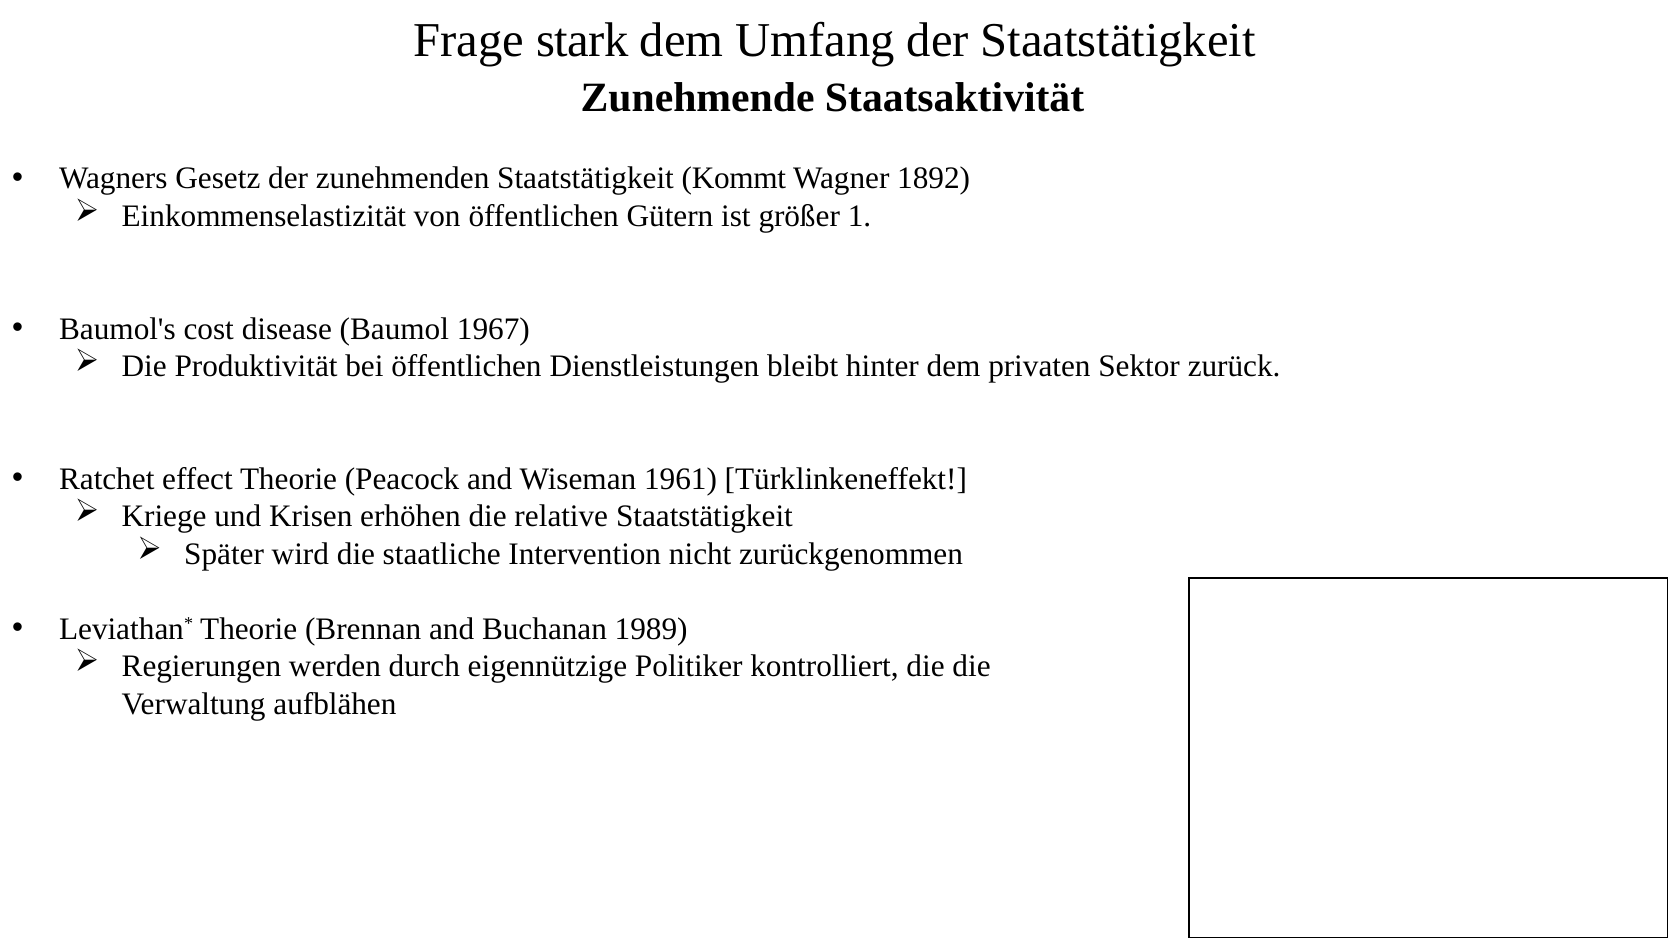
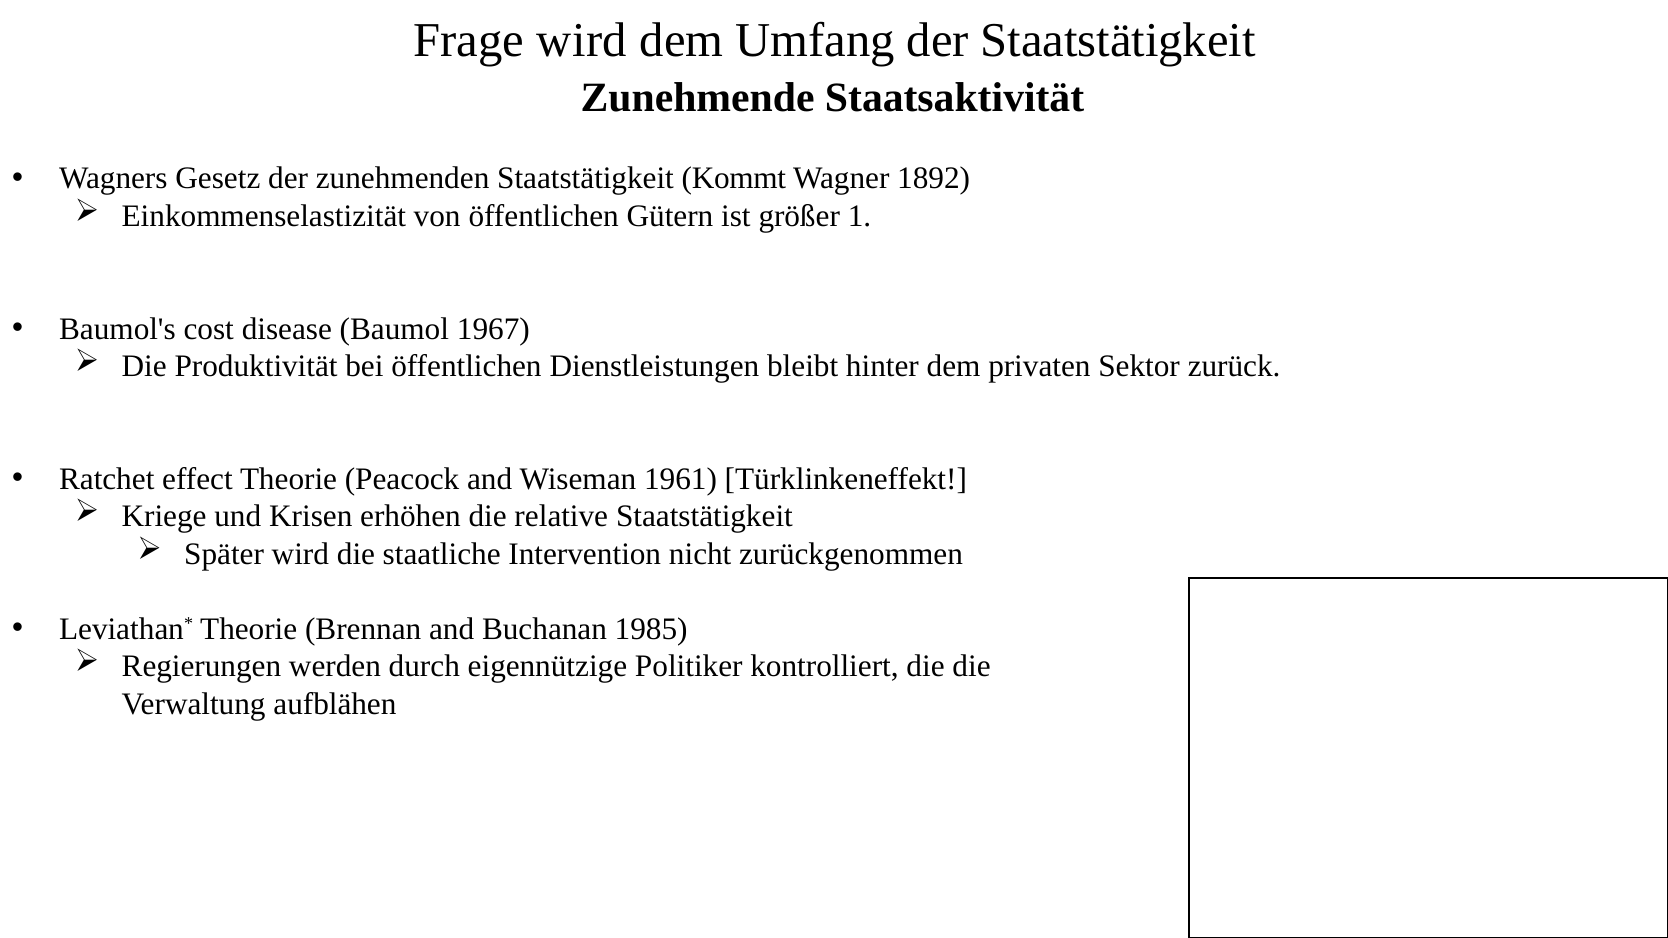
Frage stark: stark -> wird
1989: 1989 -> 1985
